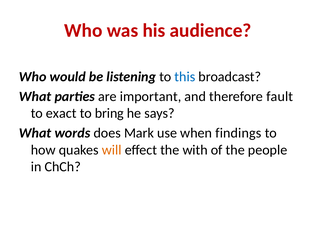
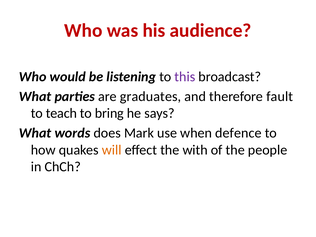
this colour: blue -> purple
important: important -> graduates
exact: exact -> teach
findings: findings -> defence
